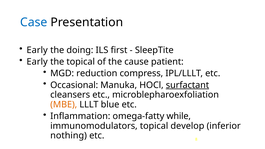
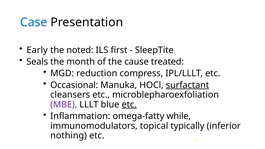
doing: doing -> noted
Early at (37, 62): Early -> Seals
the topical: topical -> month
patient: patient -> treated
MBE colour: orange -> purple
etc at (129, 105) underline: none -> present
develop: develop -> typically
